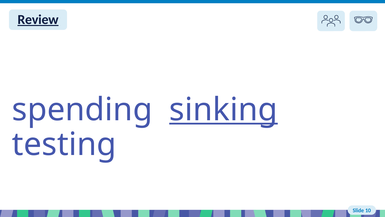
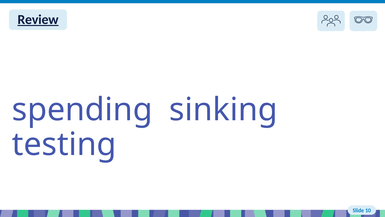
sinking underline: present -> none
